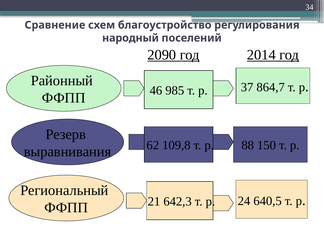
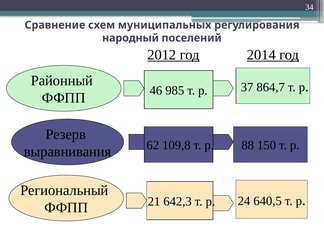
благоустройство: благоустройство -> муниципальных
2090: 2090 -> 2012
